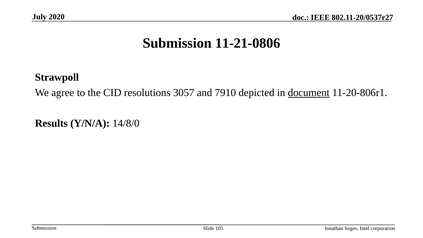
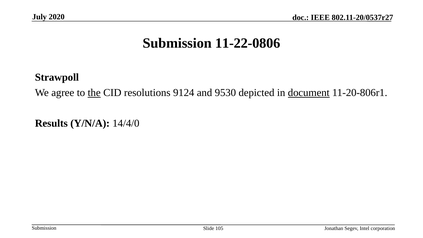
11-21-0806: 11-21-0806 -> 11-22-0806
the underline: none -> present
3057: 3057 -> 9124
7910: 7910 -> 9530
14/8/0: 14/8/0 -> 14/4/0
